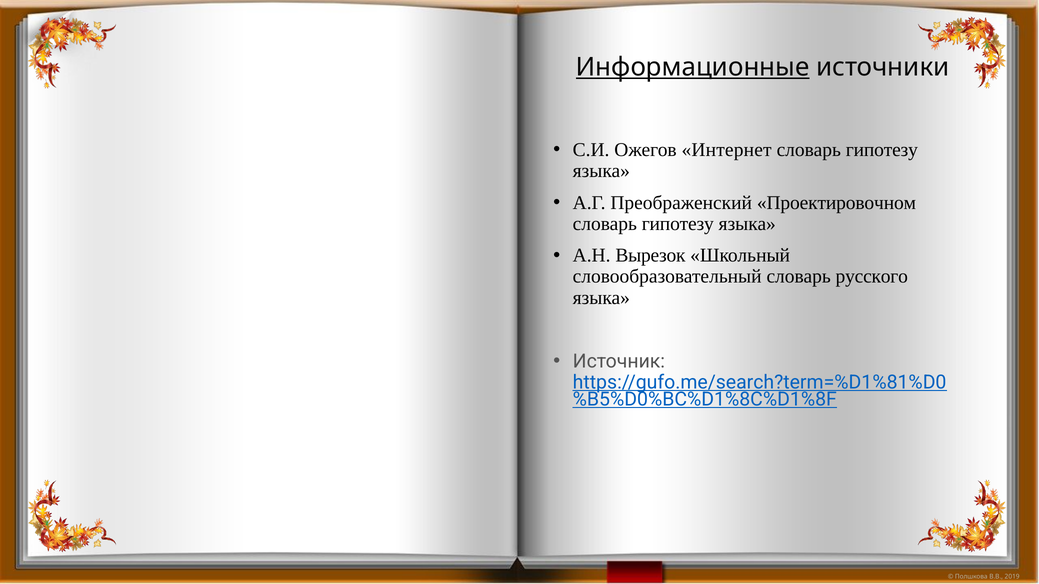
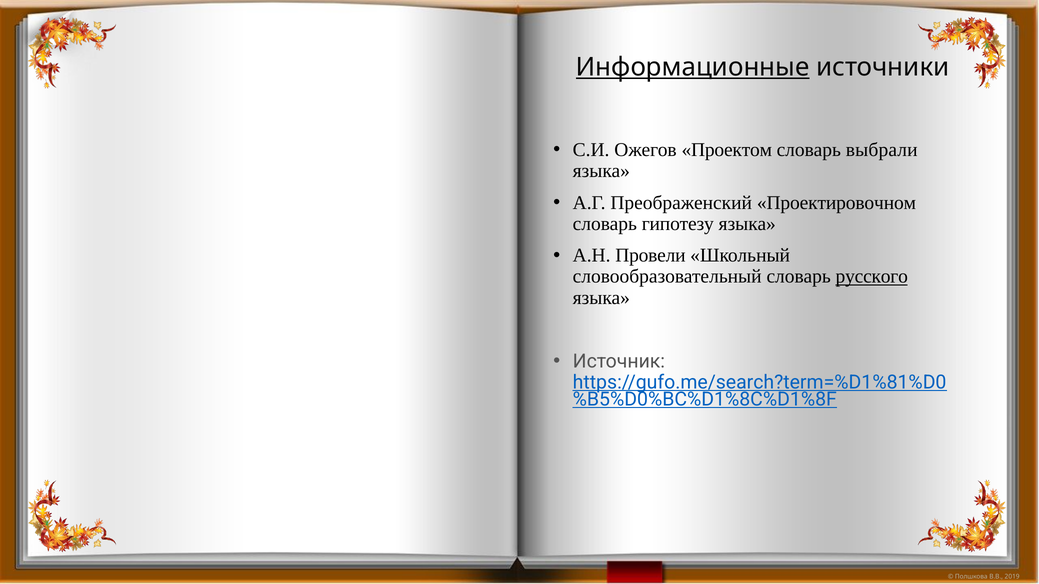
Интернет: Интернет -> Проектом
гипотезу at (882, 150): гипотезу -> выбрали
Вырезок: Вырезок -> Провели
русского underline: none -> present
